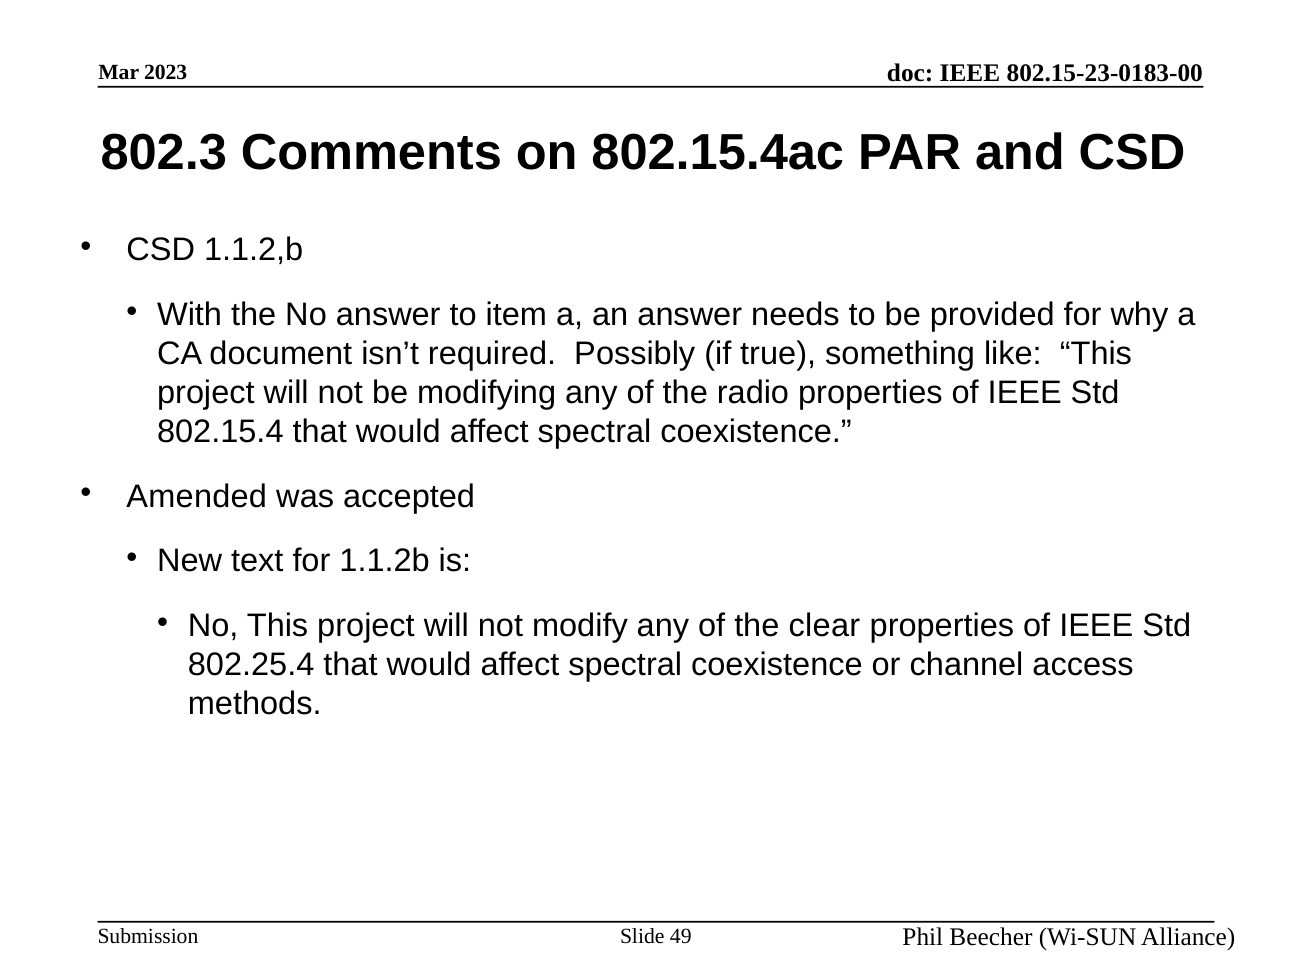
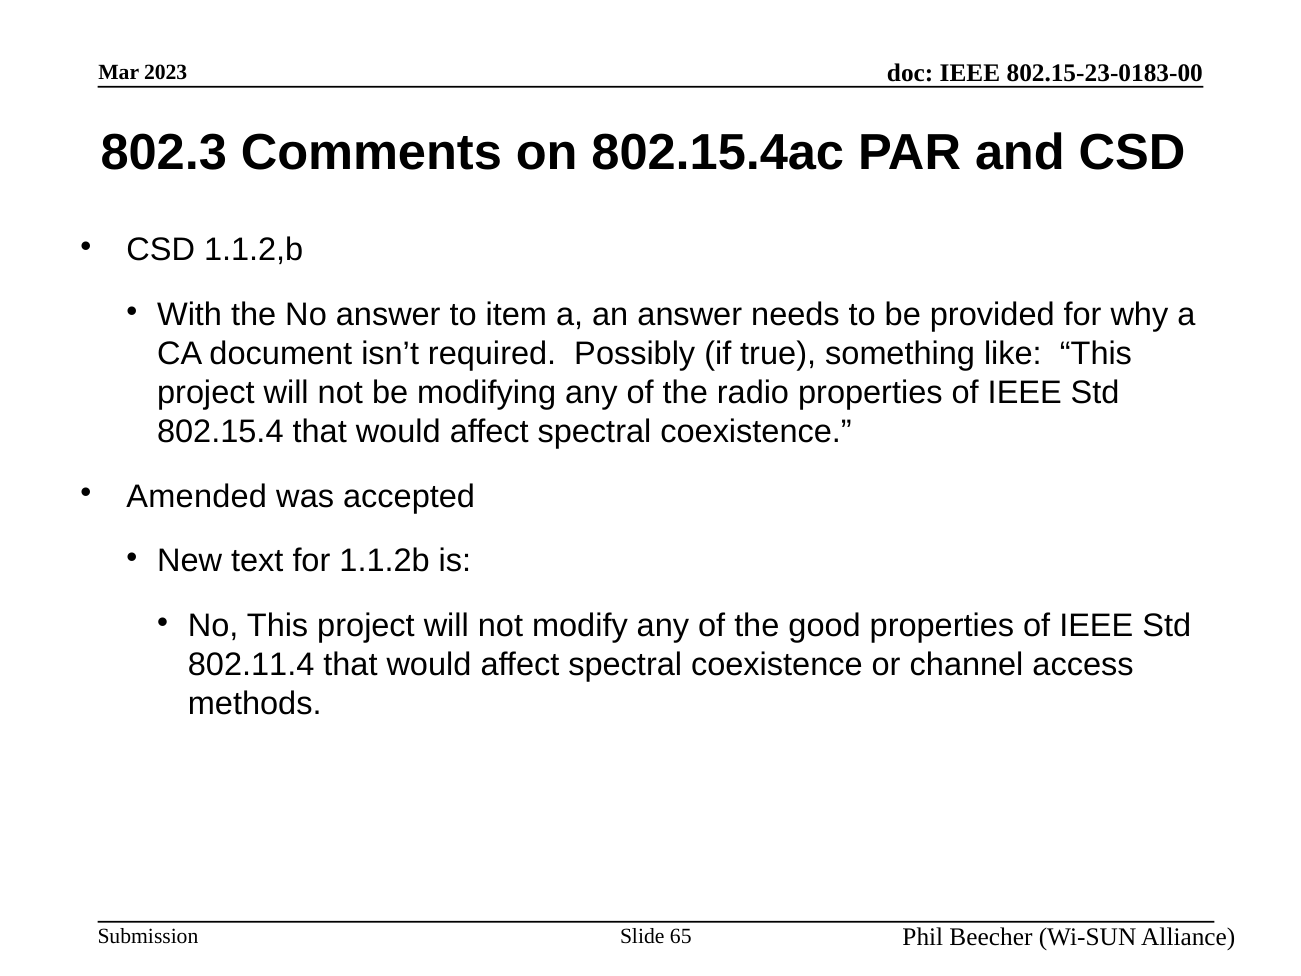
clear: clear -> good
802.25.4: 802.25.4 -> 802.11.4
49: 49 -> 65
